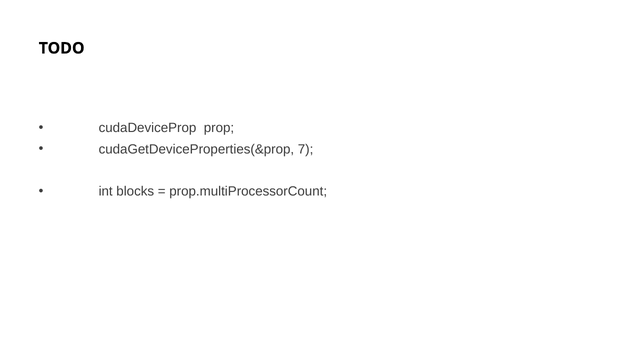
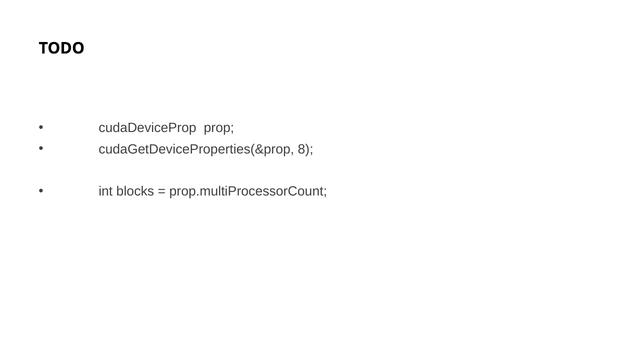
7: 7 -> 8
